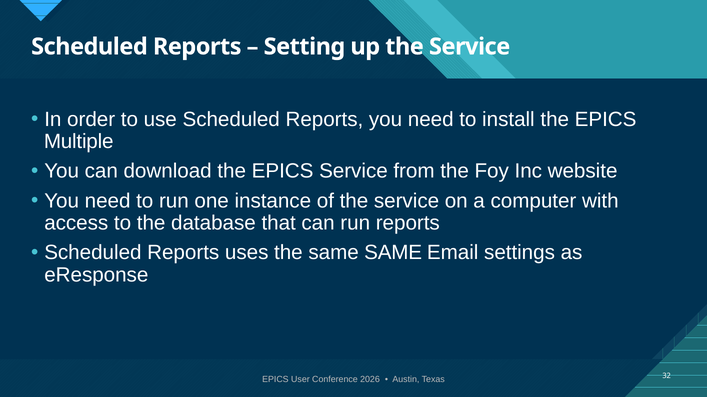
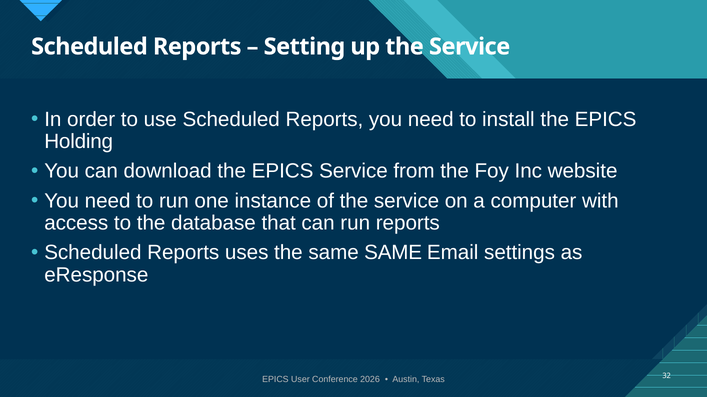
Multiple: Multiple -> Holding
